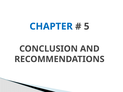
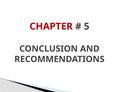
CHAPTER colour: blue -> red
